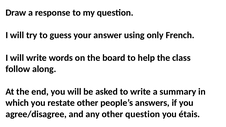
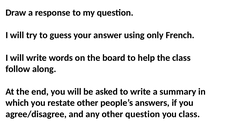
you étais: étais -> class
